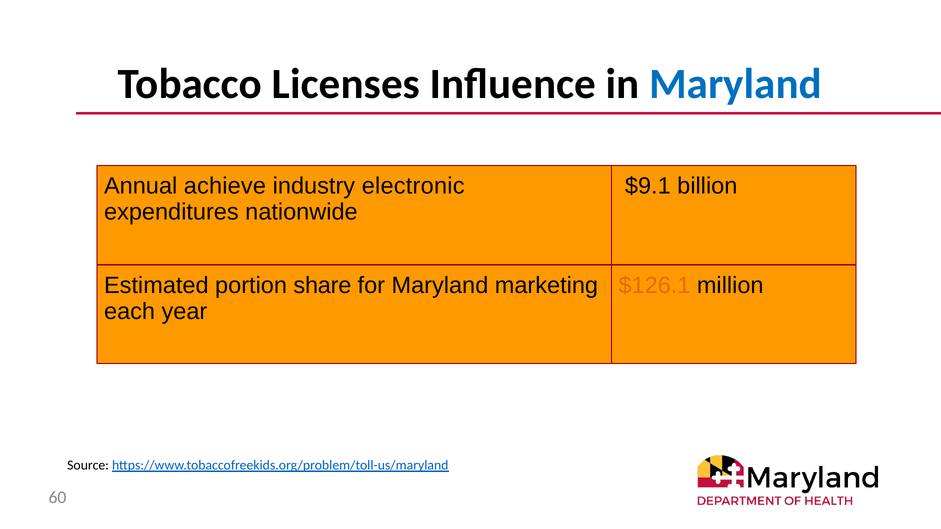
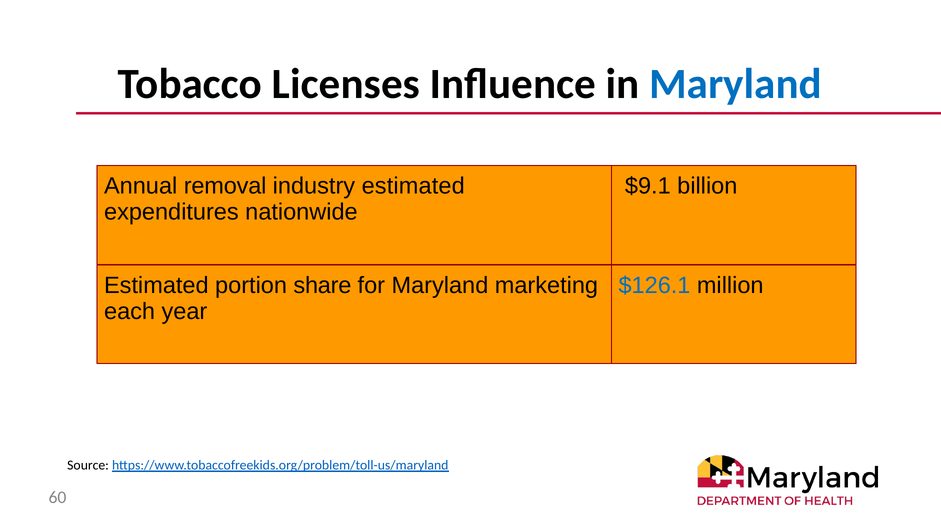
achieve: achieve -> removal
industry electronic: electronic -> estimated
$126.1 colour: orange -> blue
